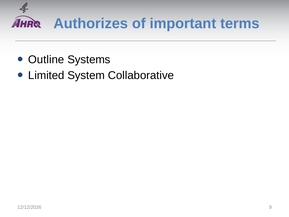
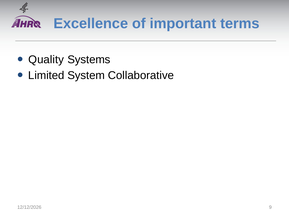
Authorizes: Authorizes -> Excellence
Outline: Outline -> Quality
